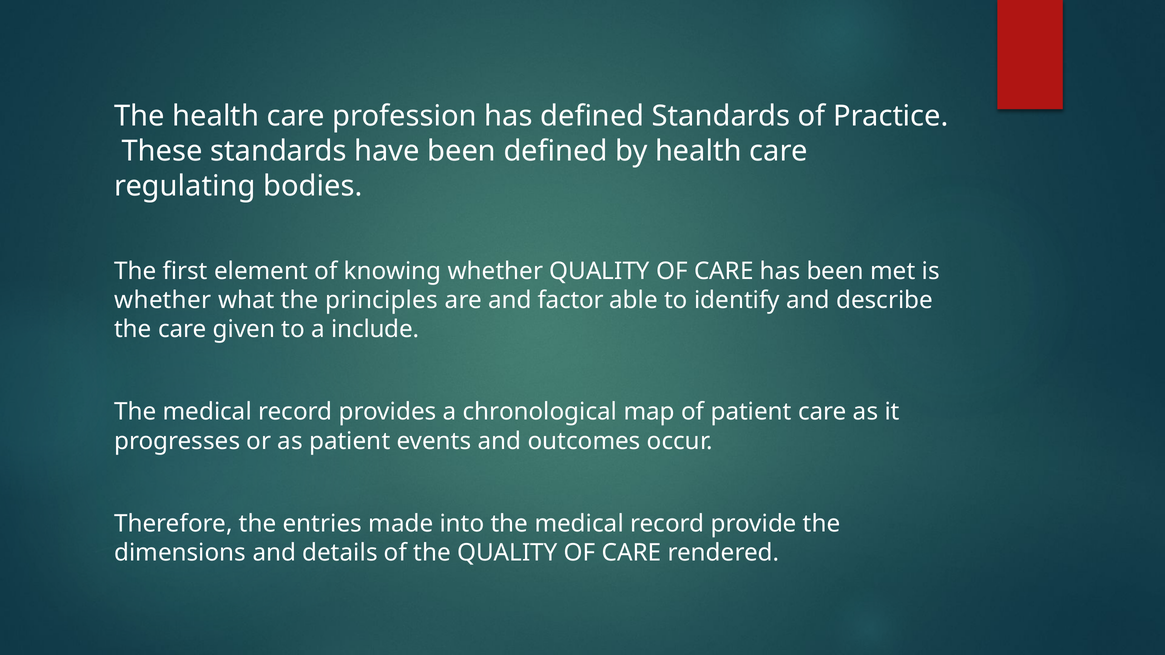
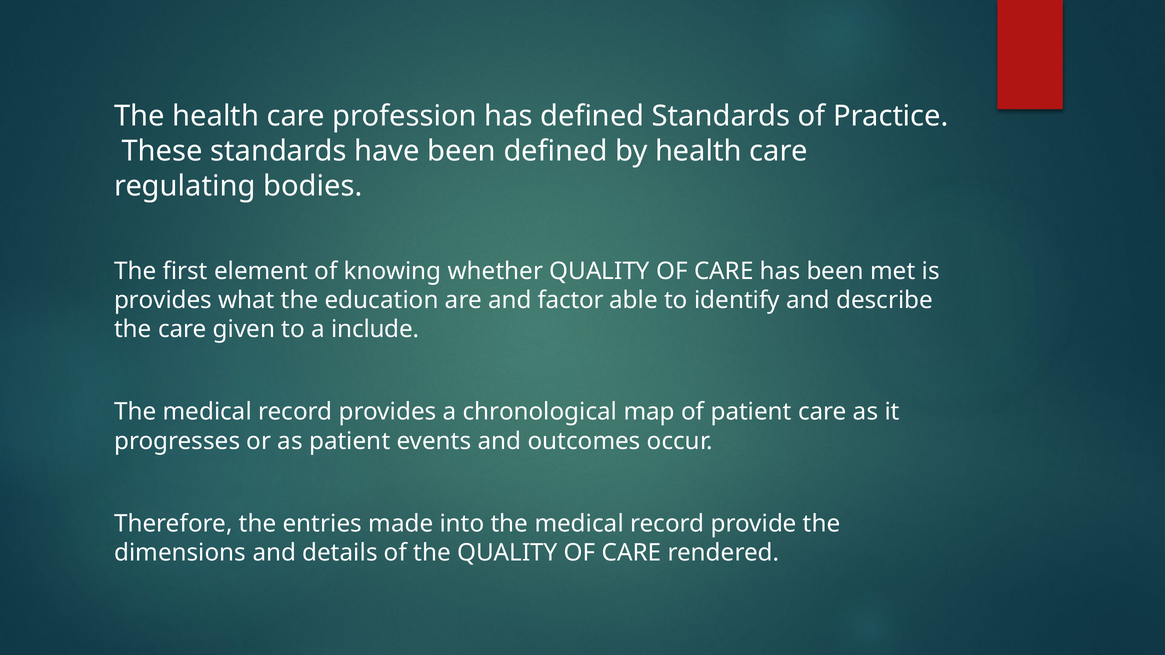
whether at (163, 300): whether -> provides
principles: principles -> education
